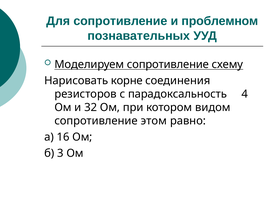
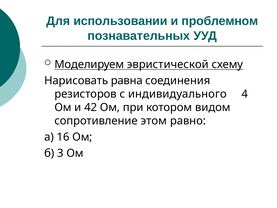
Для сопротивление: сопротивление -> использовании
Моделируем сопротивление: сопротивление -> эвристической
корне: корне -> равна
парадоксальность: парадоксальность -> индивидуального
32: 32 -> 42
